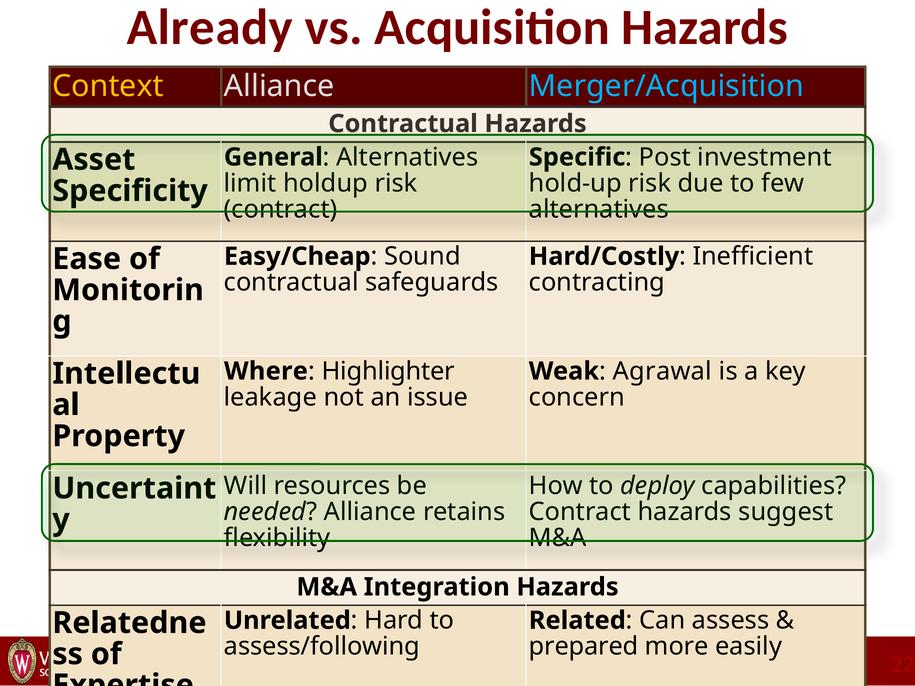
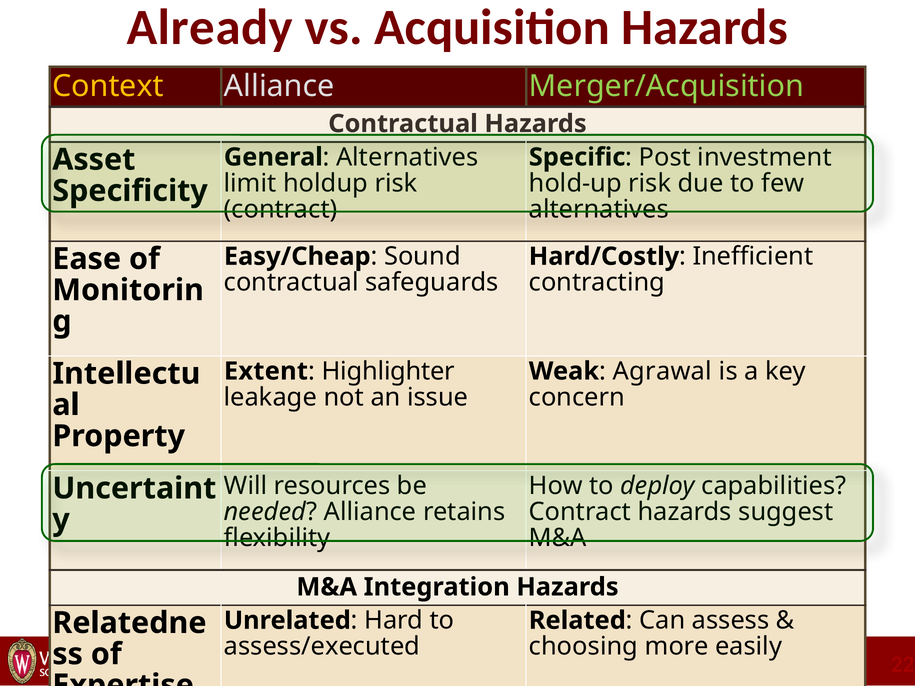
Merger/Acquisition colour: light blue -> light green
Where: Where -> Extent
assess/following: assess/following -> assess/executed
prepared: prepared -> choosing
